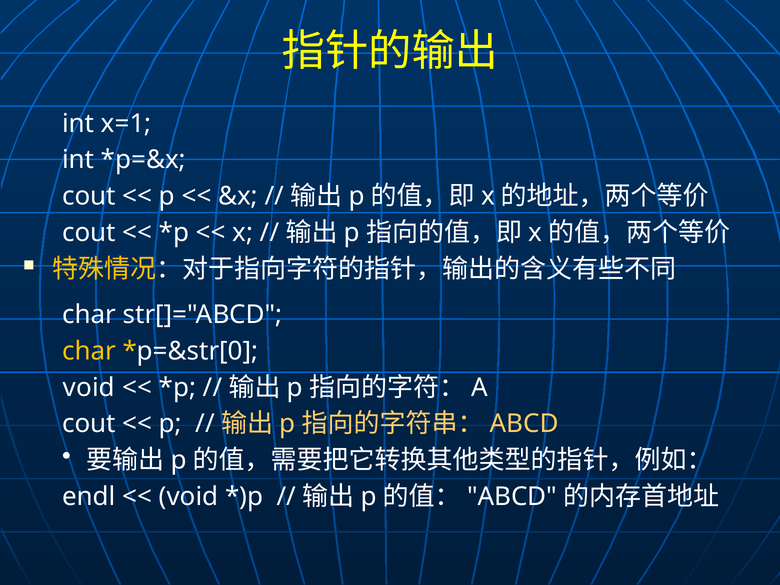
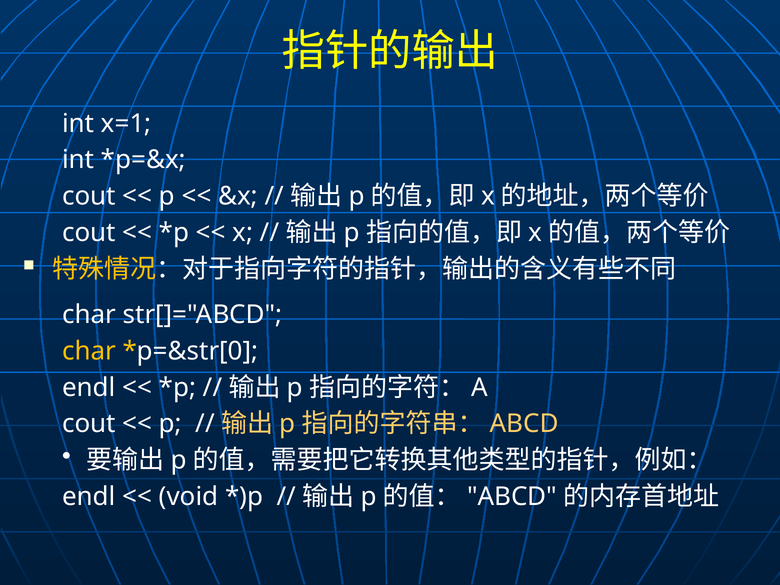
void at (89, 387): void -> endl
